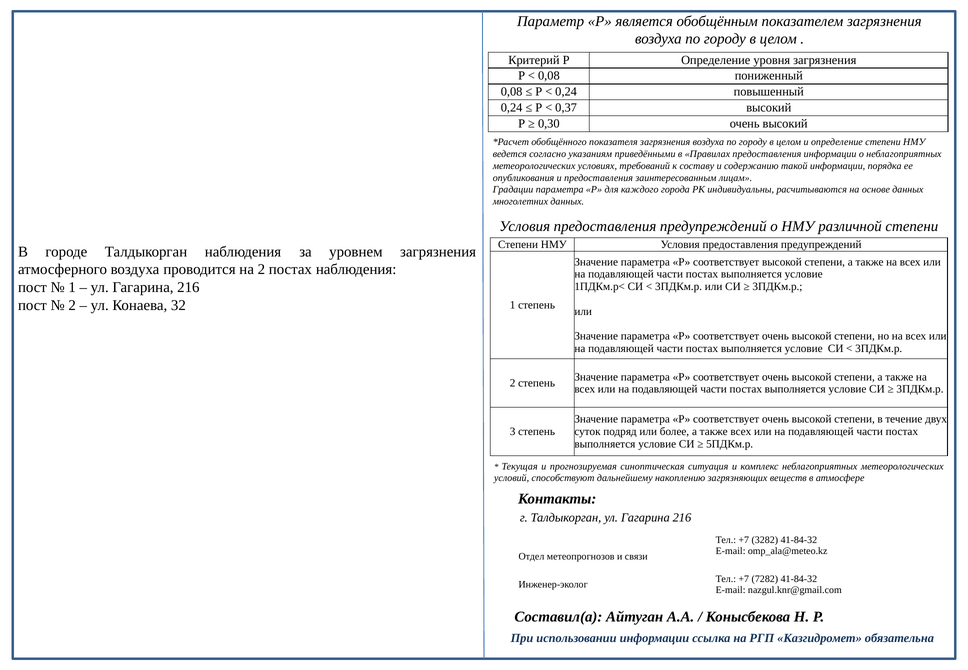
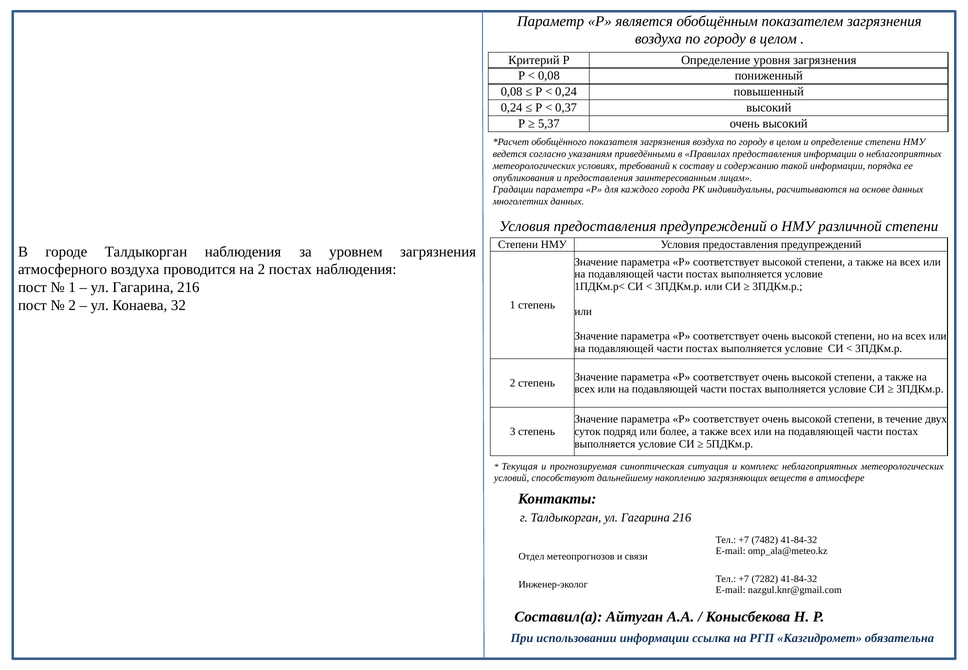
0,30: 0,30 -> 5,37
3282: 3282 -> 7482
